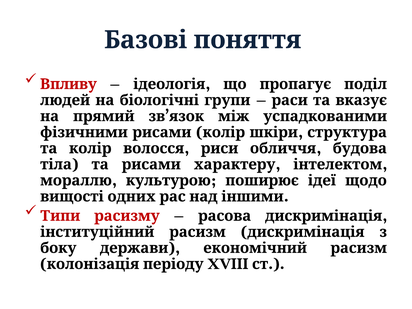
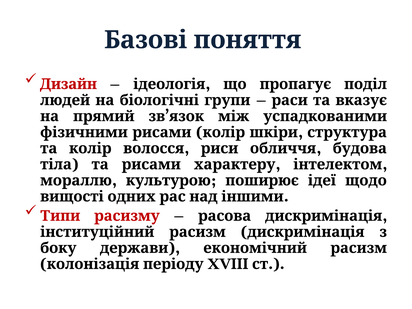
Впливу: Впливу -> Дизайн
